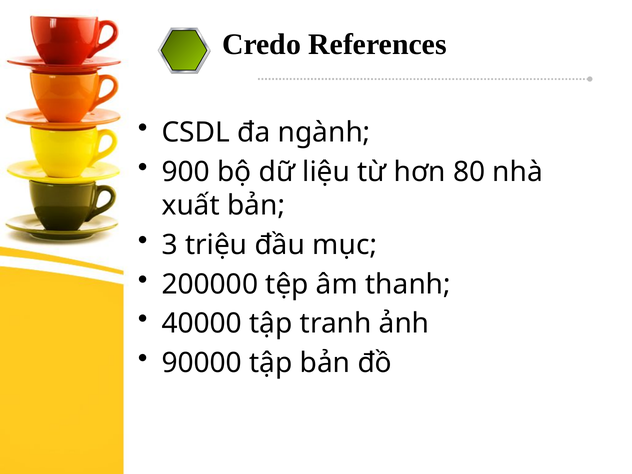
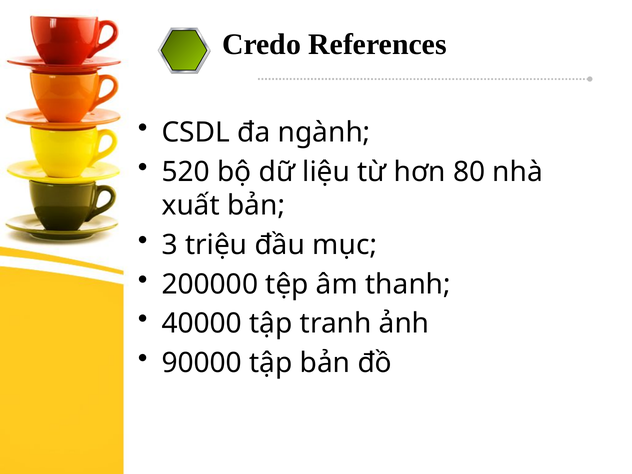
900: 900 -> 520
